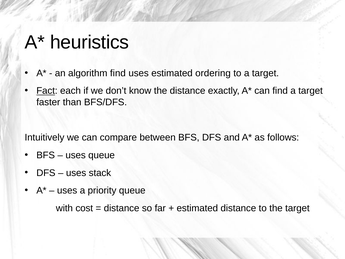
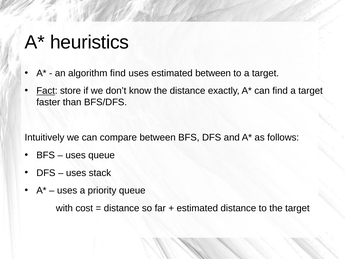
estimated ordering: ordering -> between
each: each -> store
